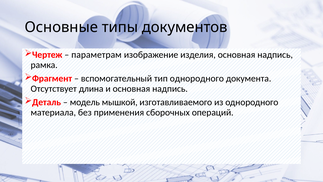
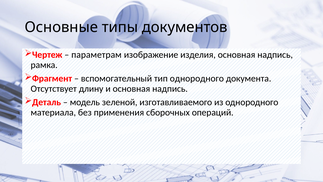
длина: длина -> длину
мышкой: мышкой -> зеленой
